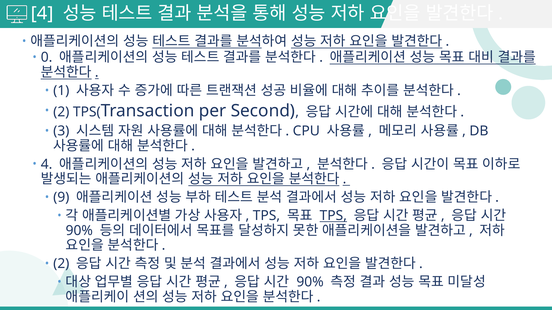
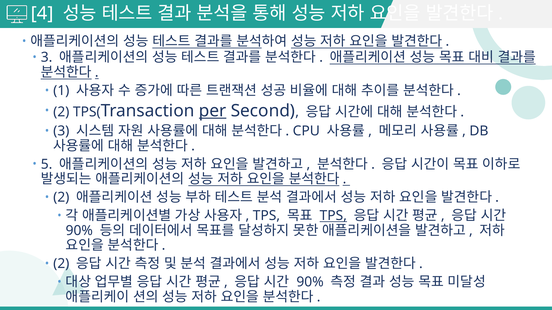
0 at (47, 57): 0 -> 3
per underline: none -> present
4 at (47, 164): 4 -> 5
9 at (61, 198): 9 -> 2
